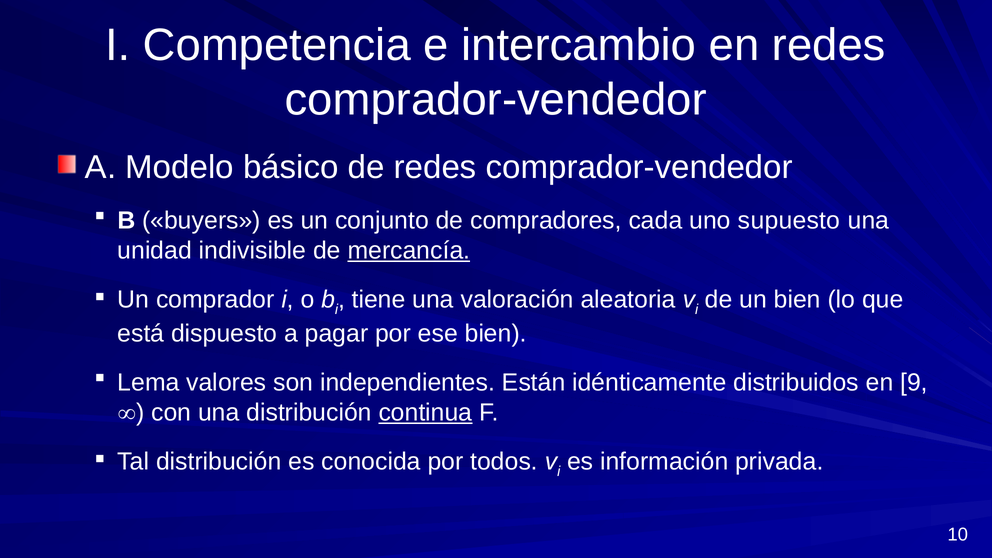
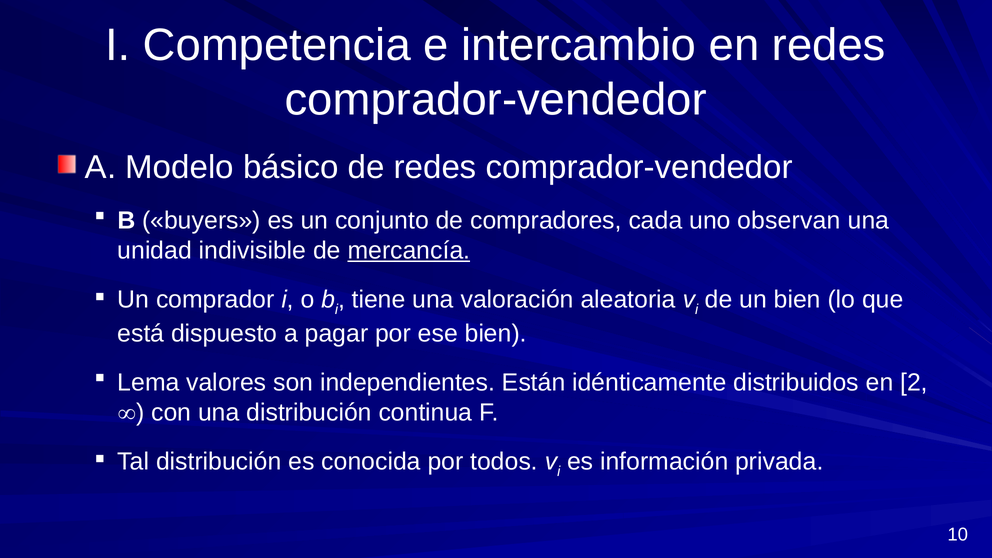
supuesto: supuesto -> observan
9: 9 -> 2
continua underline: present -> none
